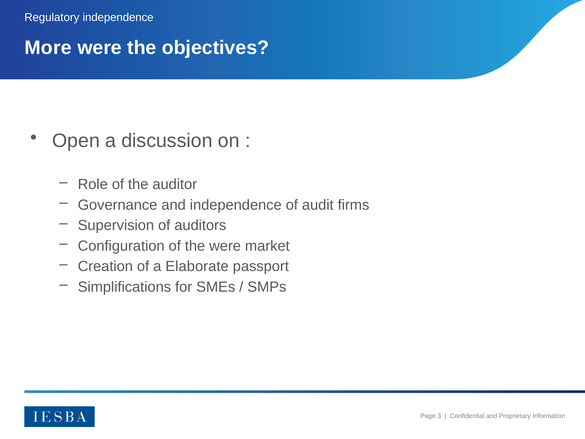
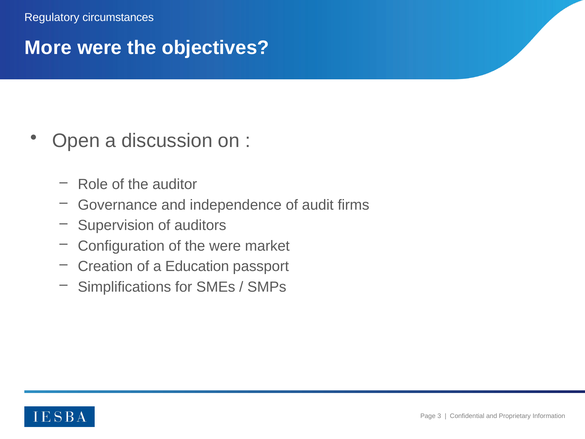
Regulatory independence: independence -> circumstances
Elaborate: Elaborate -> Education
